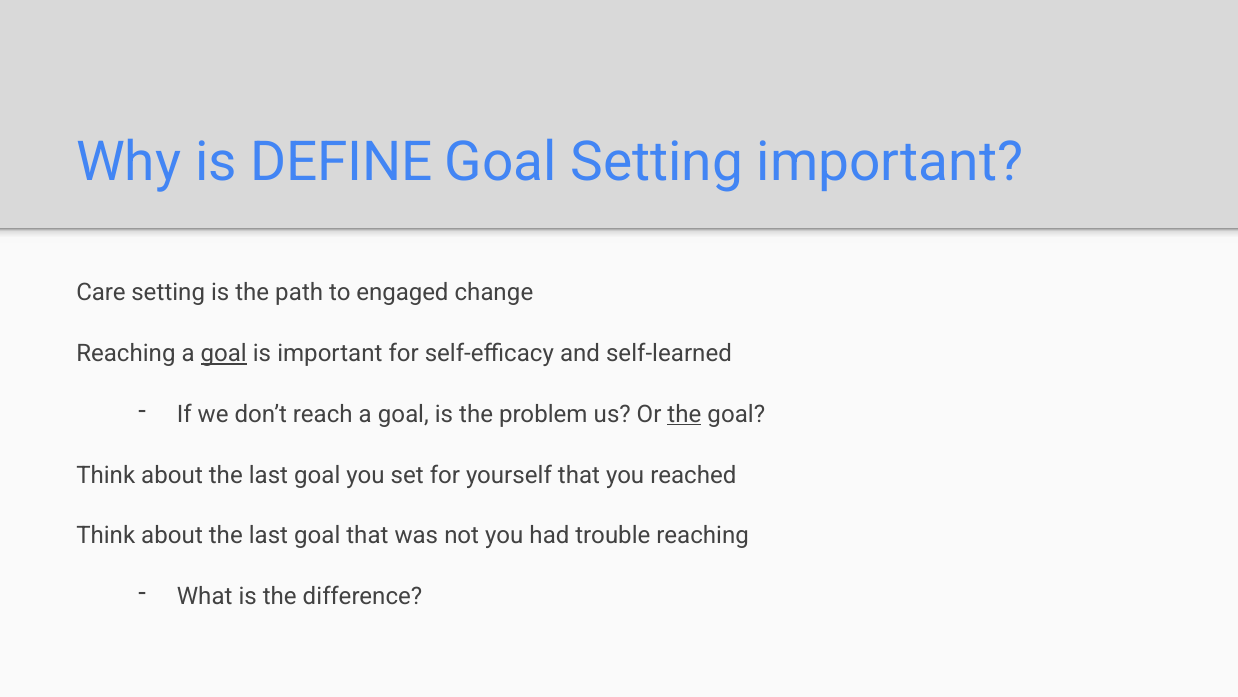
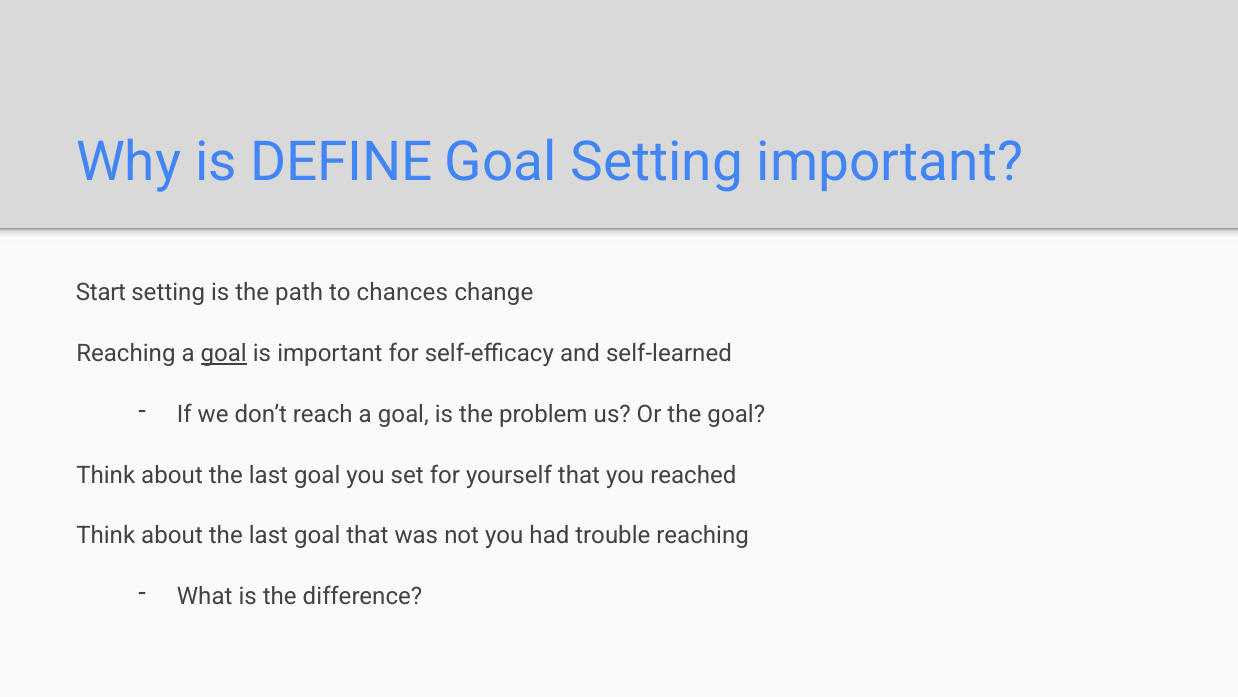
Care: Care -> Start
engaged: engaged -> chances
the at (684, 414) underline: present -> none
